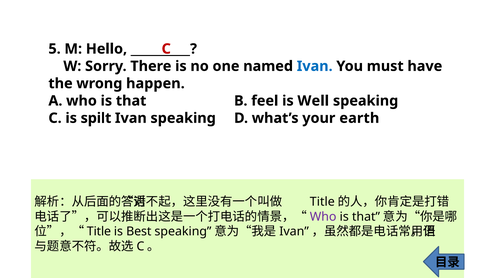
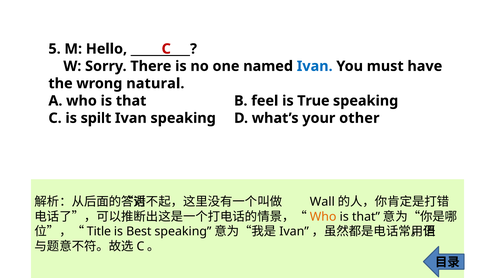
happen: happen -> natural
Well: Well -> True
earth: earth -> other
Title at (322, 202): Title -> Wall
Who at (323, 217) colour: purple -> orange
